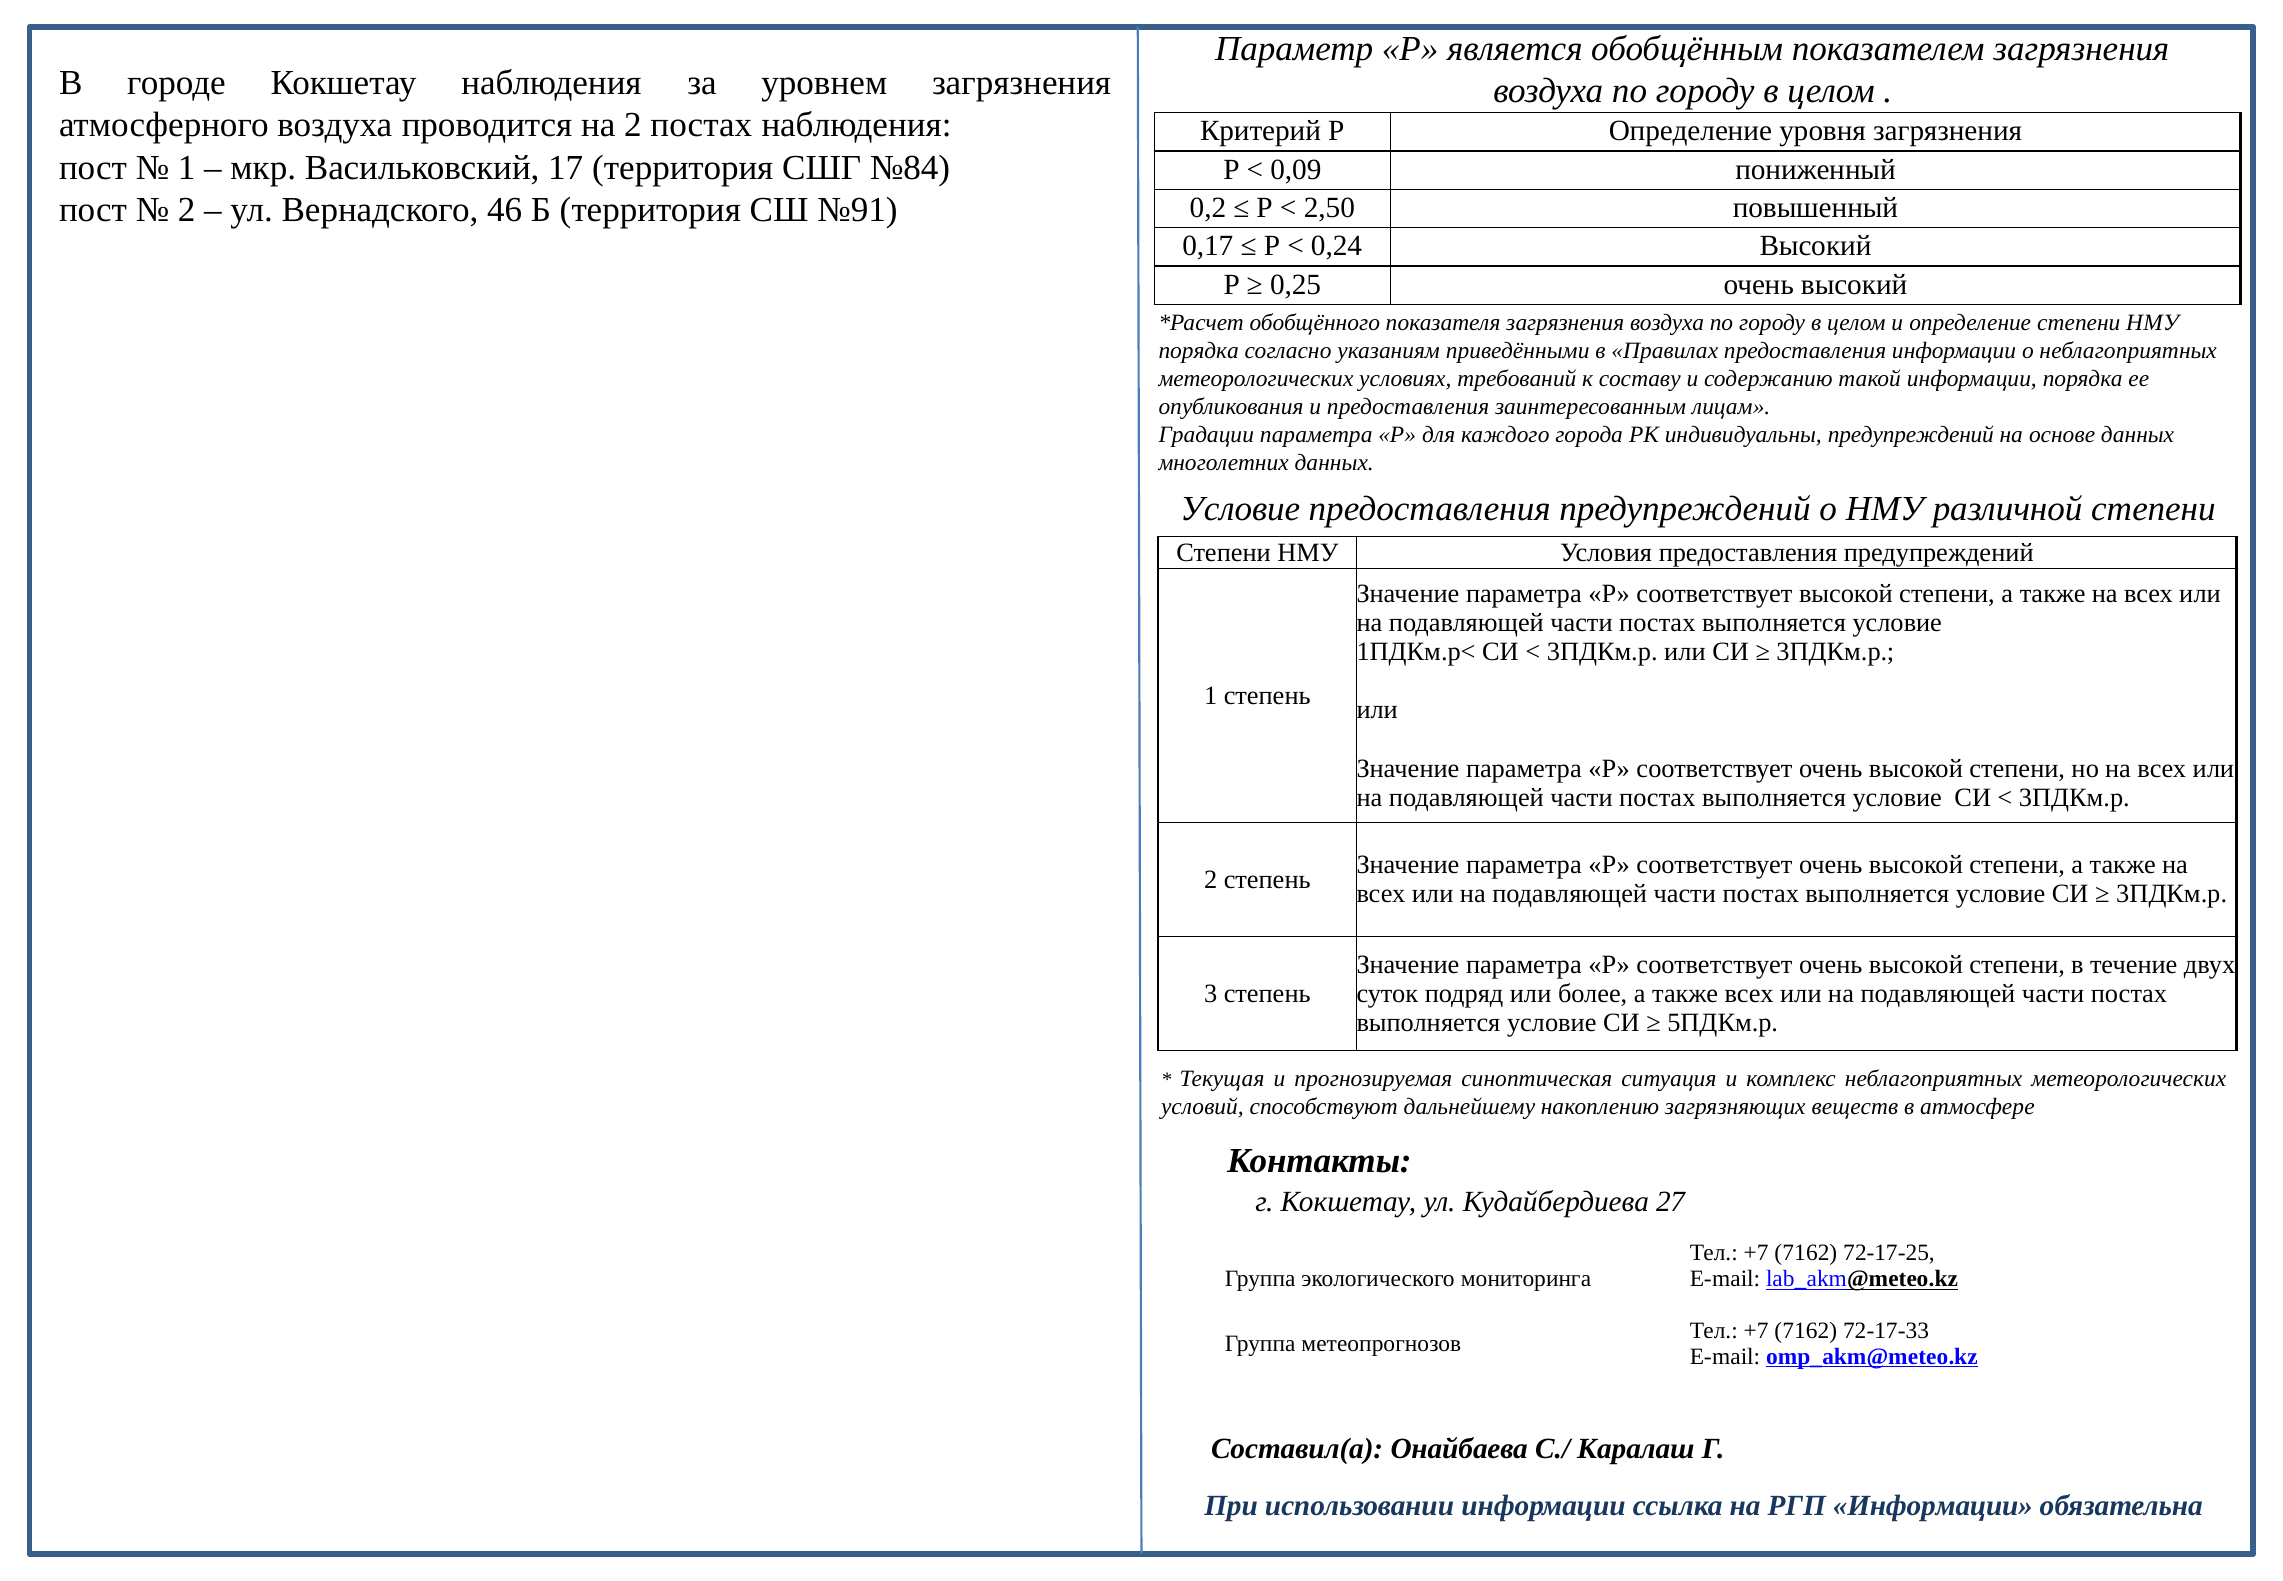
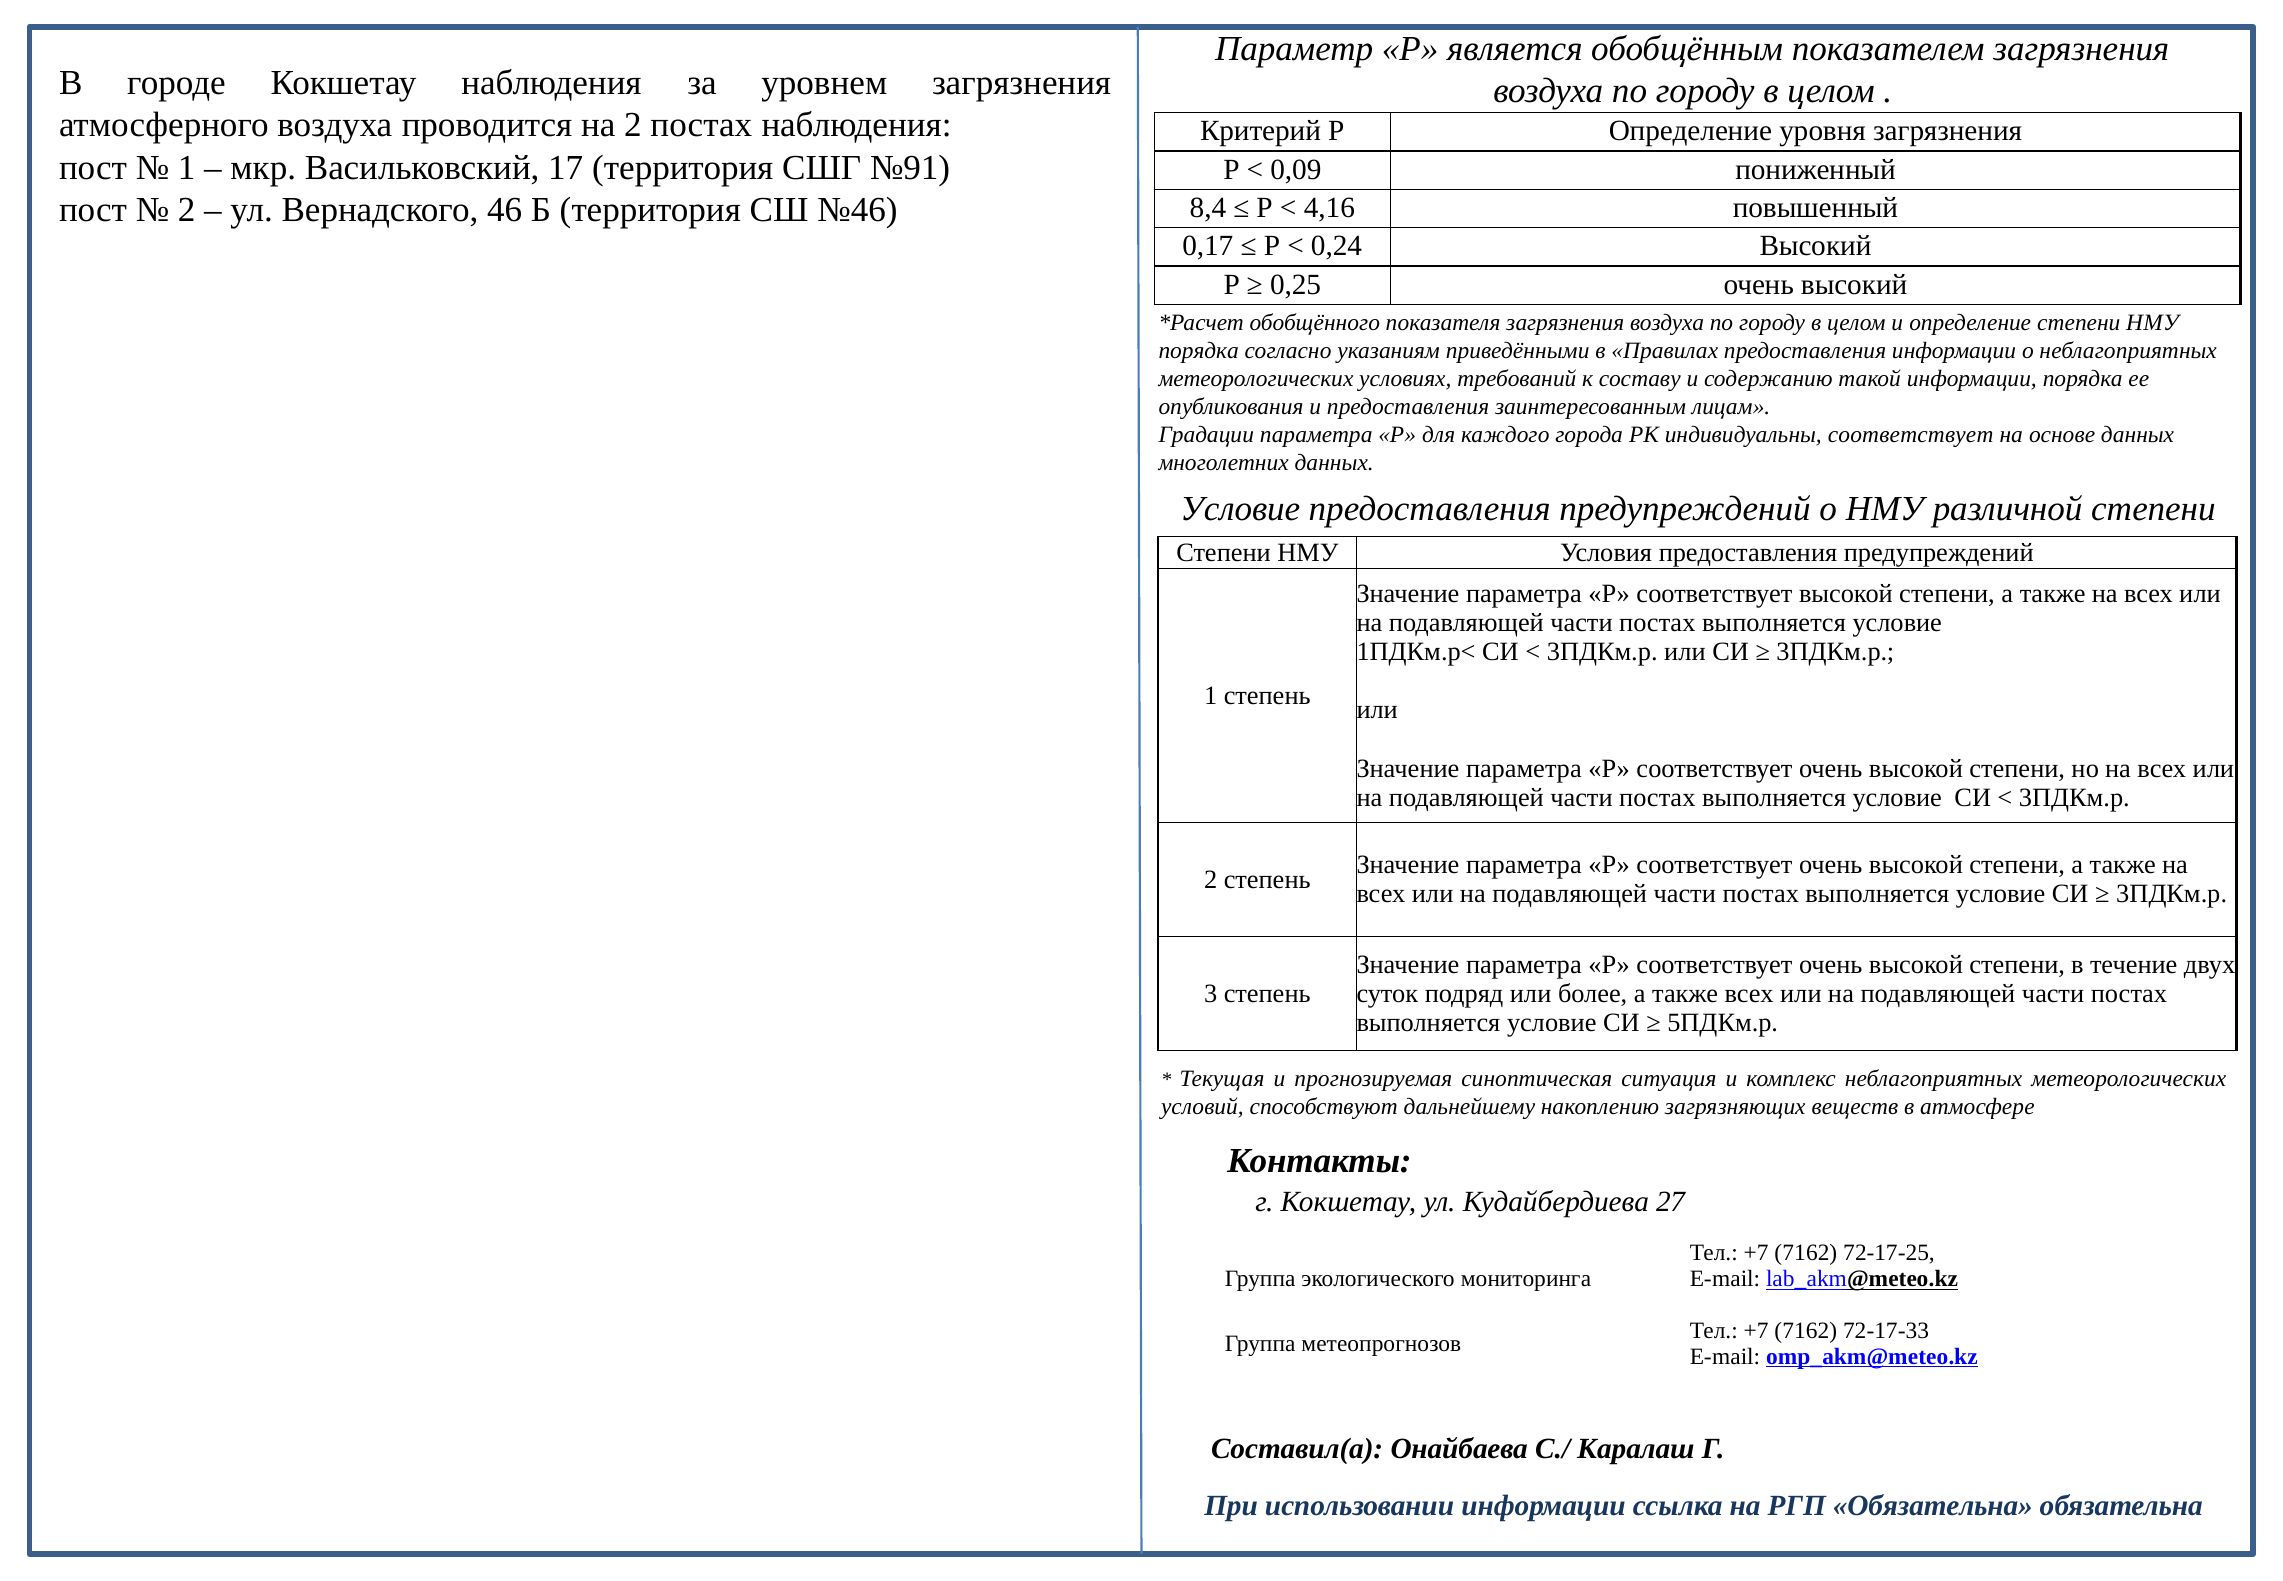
№84: №84 -> №91
№91: №91 -> №46
0,2: 0,2 -> 8,4
2,50: 2,50 -> 4,16
индивидуальны предупреждений: предупреждений -> соответствует
РГП Информации: Информации -> Обязательна
